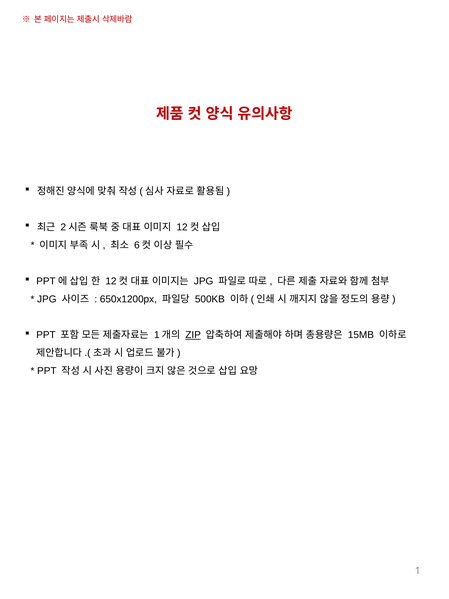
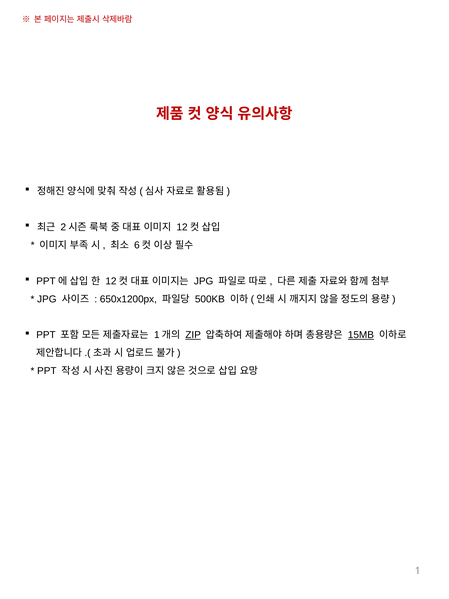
15MB underline: none -> present
